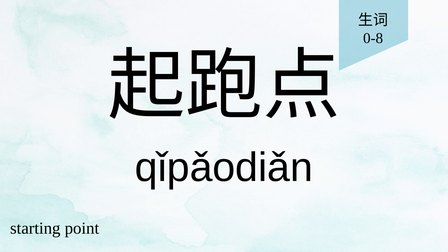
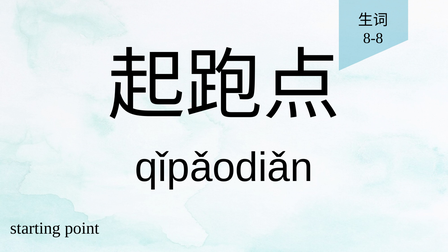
0-8: 0-8 -> 8-8
